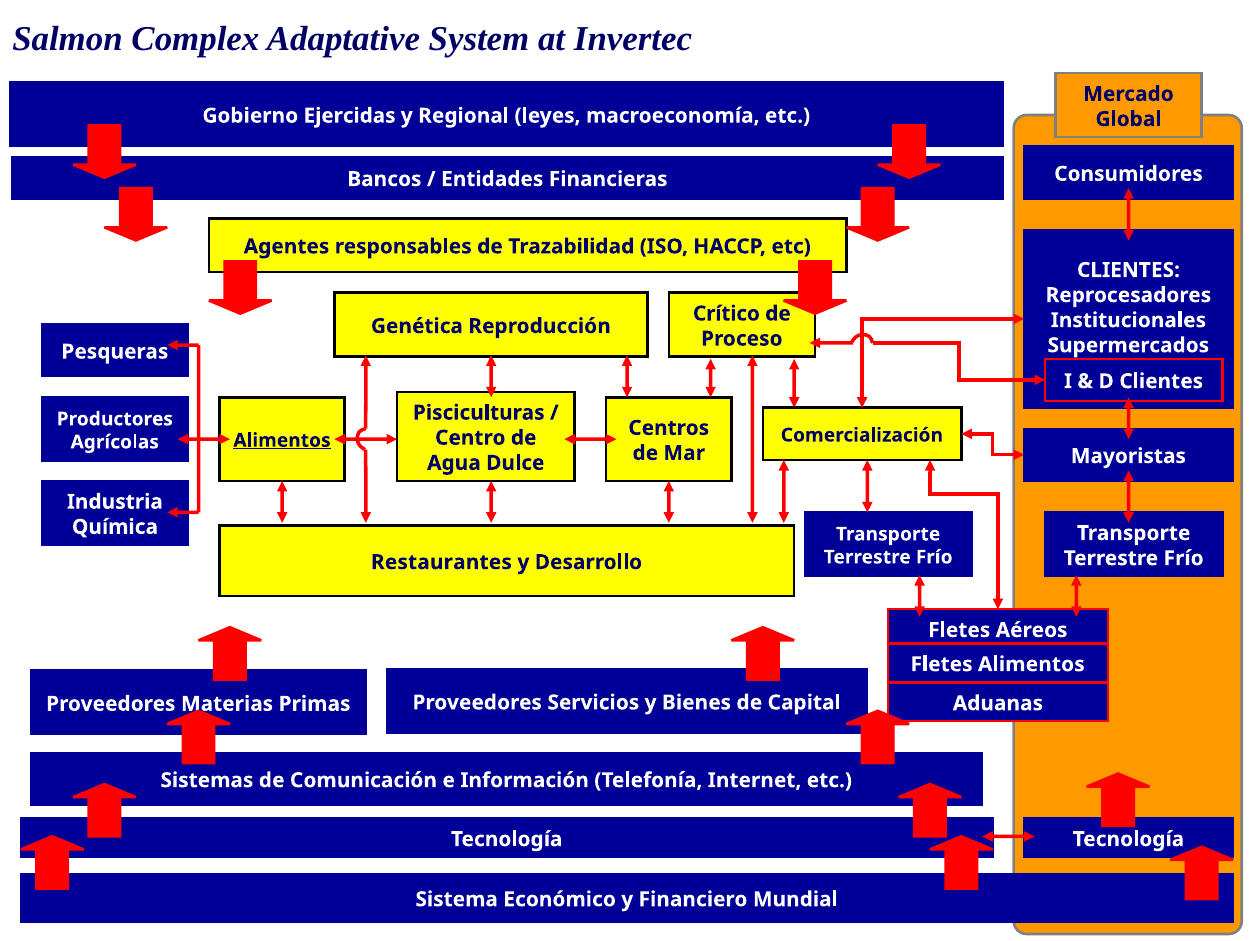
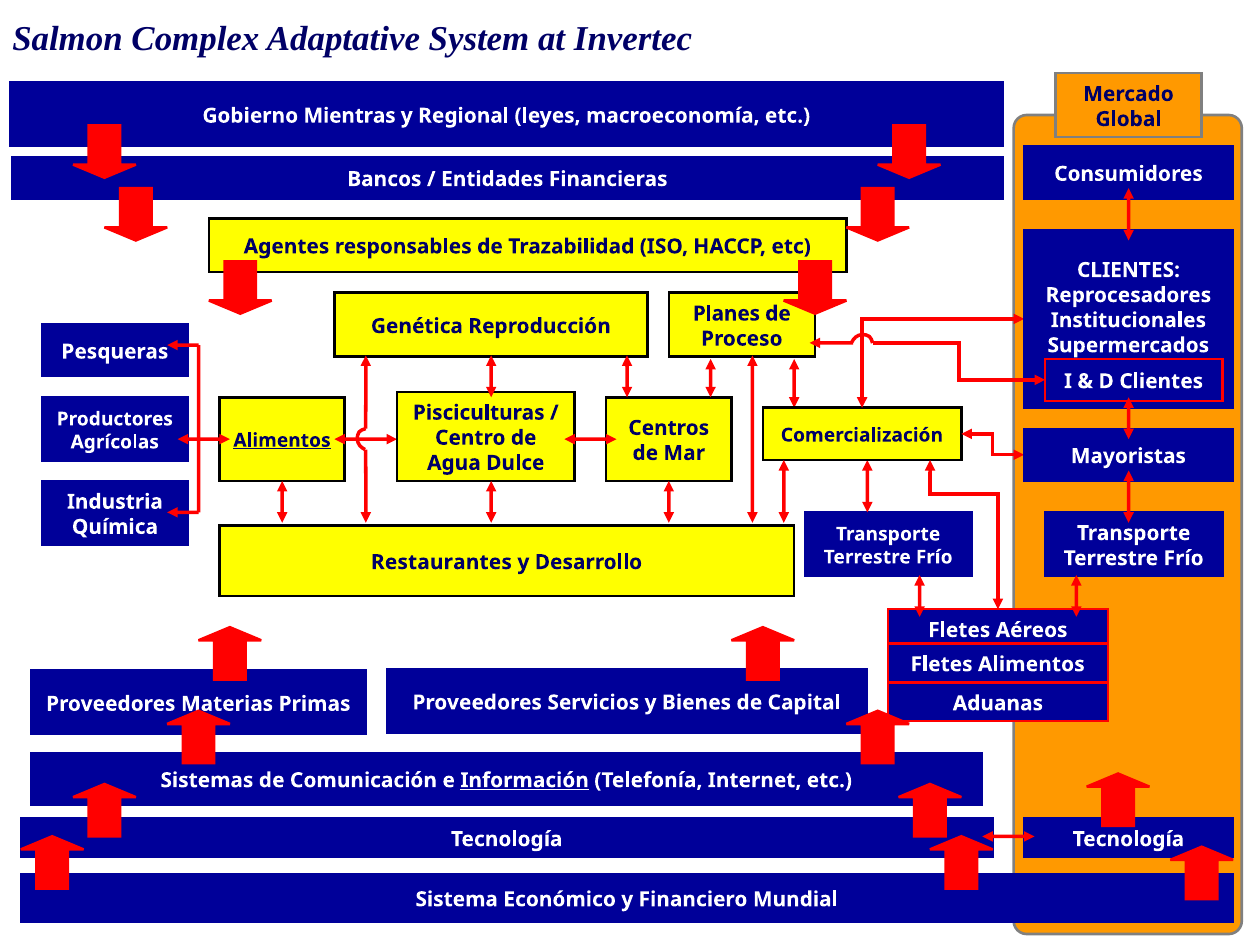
Ejercidas: Ejercidas -> Mientras
Crítico: Crítico -> Planes
Información underline: none -> present
